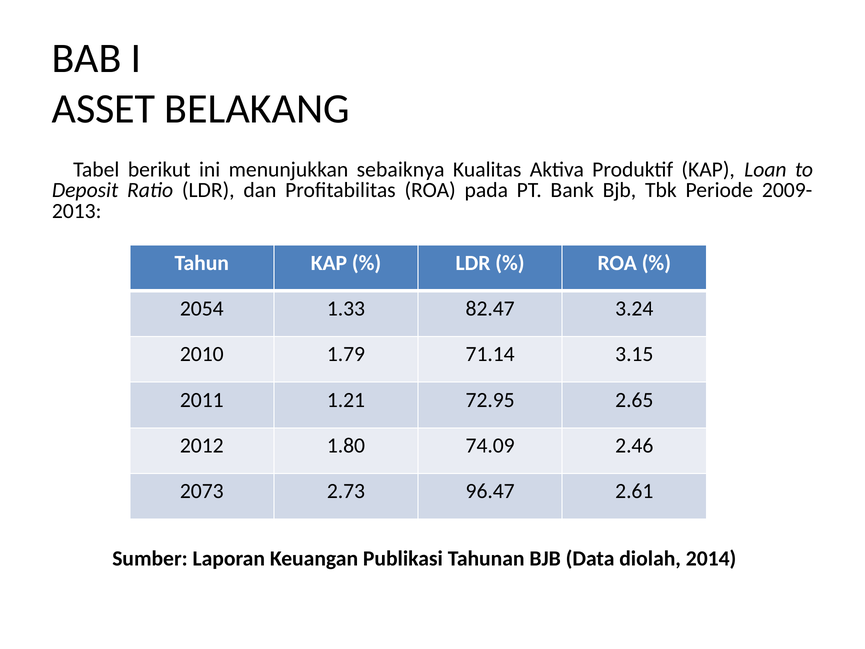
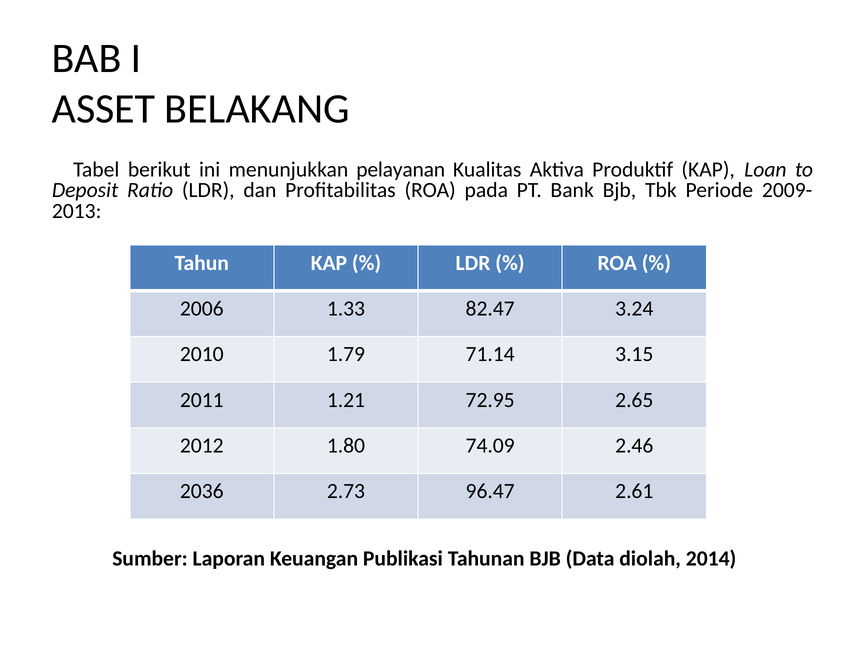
sebaiknya: sebaiknya -> pelayanan
2054: 2054 -> 2006
2073: 2073 -> 2036
